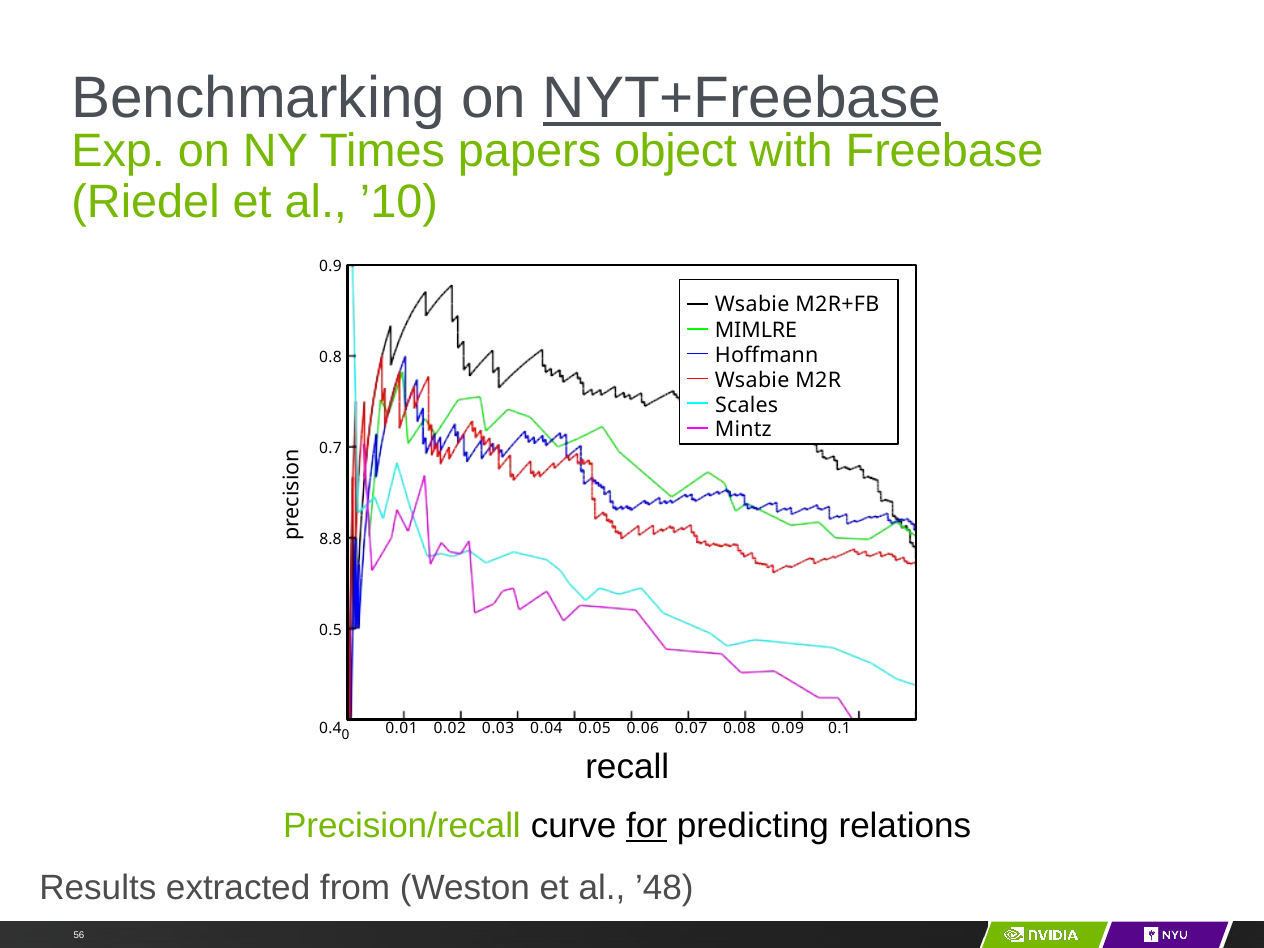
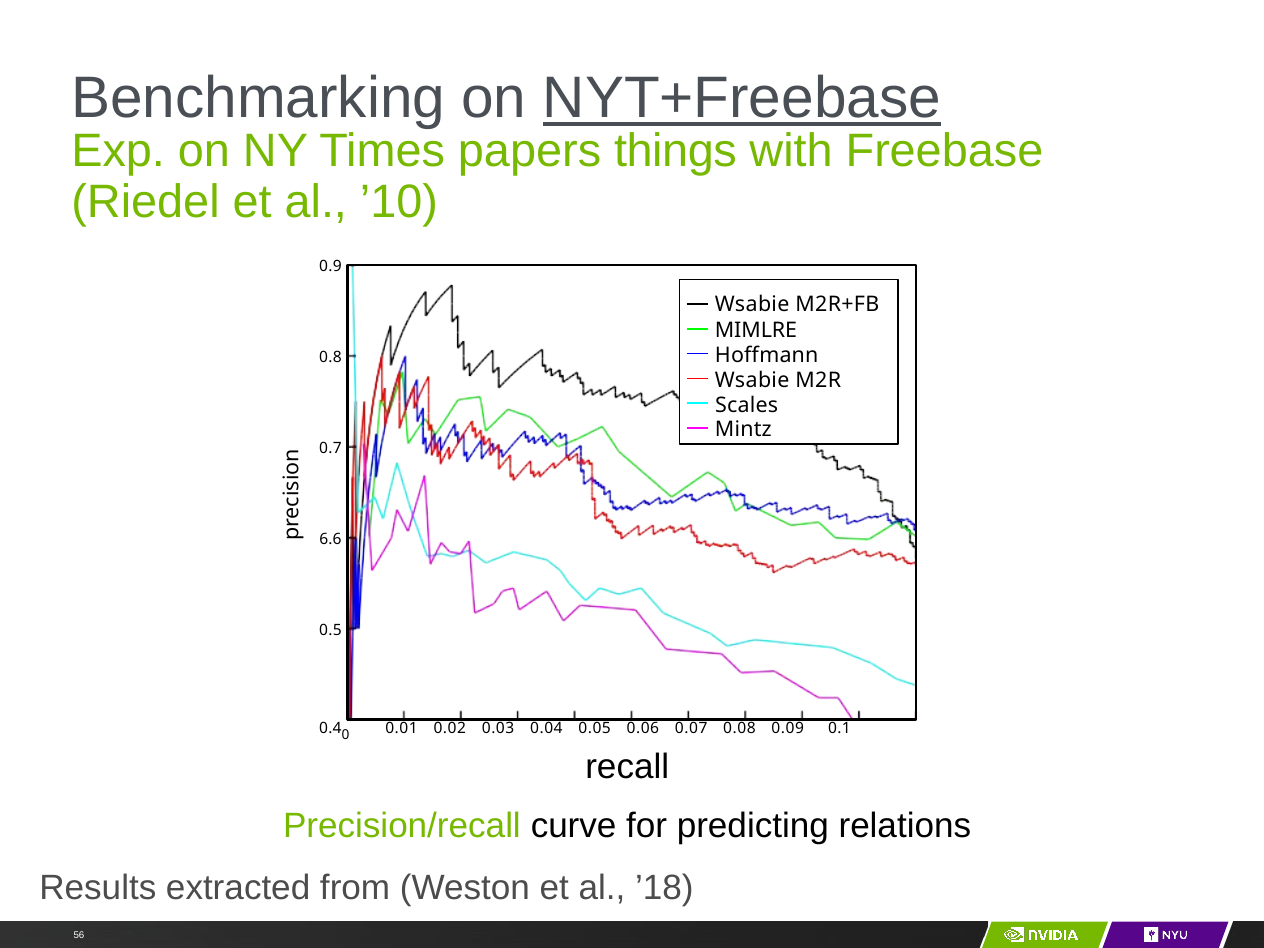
object: object -> things
8.8: 8.8 -> 6.6
for underline: present -> none
’48: ’48 -> ’18
